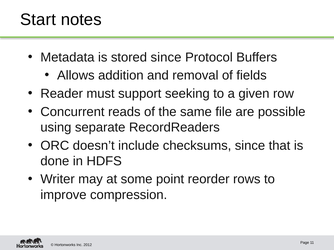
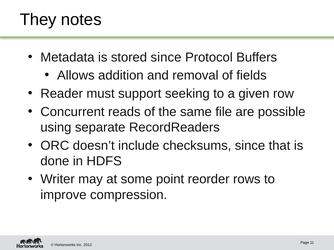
Start: Start -> They
